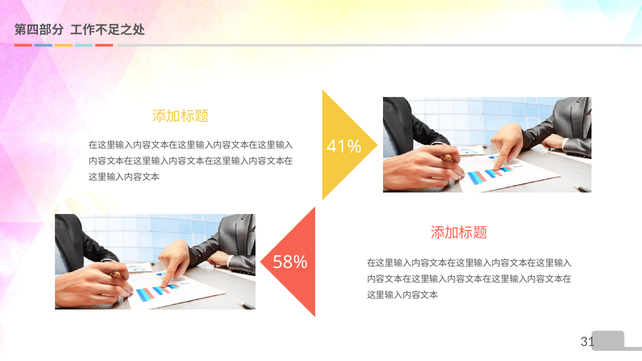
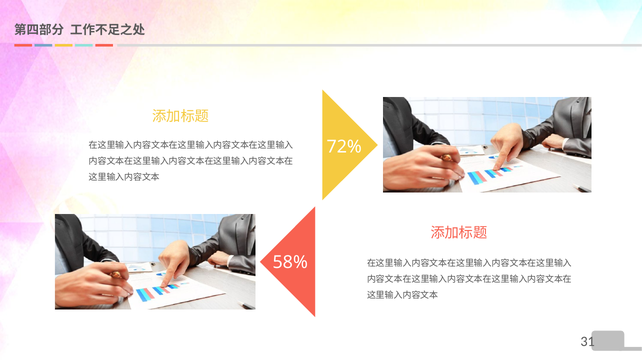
41%: 41% -> 72%
